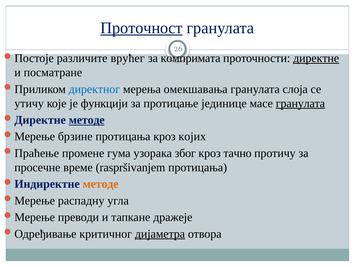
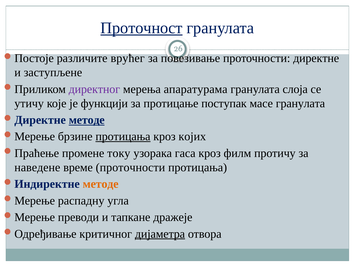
компримата: компримата -> повезивање
директне underline: present -> none
посматране: посматране -> заступљене
директног colour: blue -> purple
омекшавања: омекшавања -> апаратурама
јединице: јединице -> поступак
гранулата at (300, 103) underline: present -> none
протицања at (123, 136) underline: none -> present
гума: гума -> току
због: због -> гаса
тачно: тачно -> филм
просечне: просечне -> наведене
време raspršivanjem: raspršivanjem -> проточности
